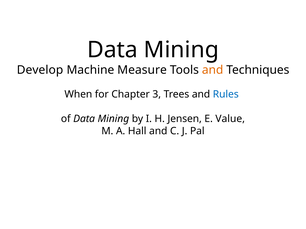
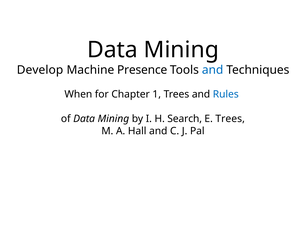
Measure: Measure -> Presence
and at (213, 70) colour: orange -> blue
3: 3 -> 1
Jensen: Jensen -> Search
E Value: Value -> Trees
